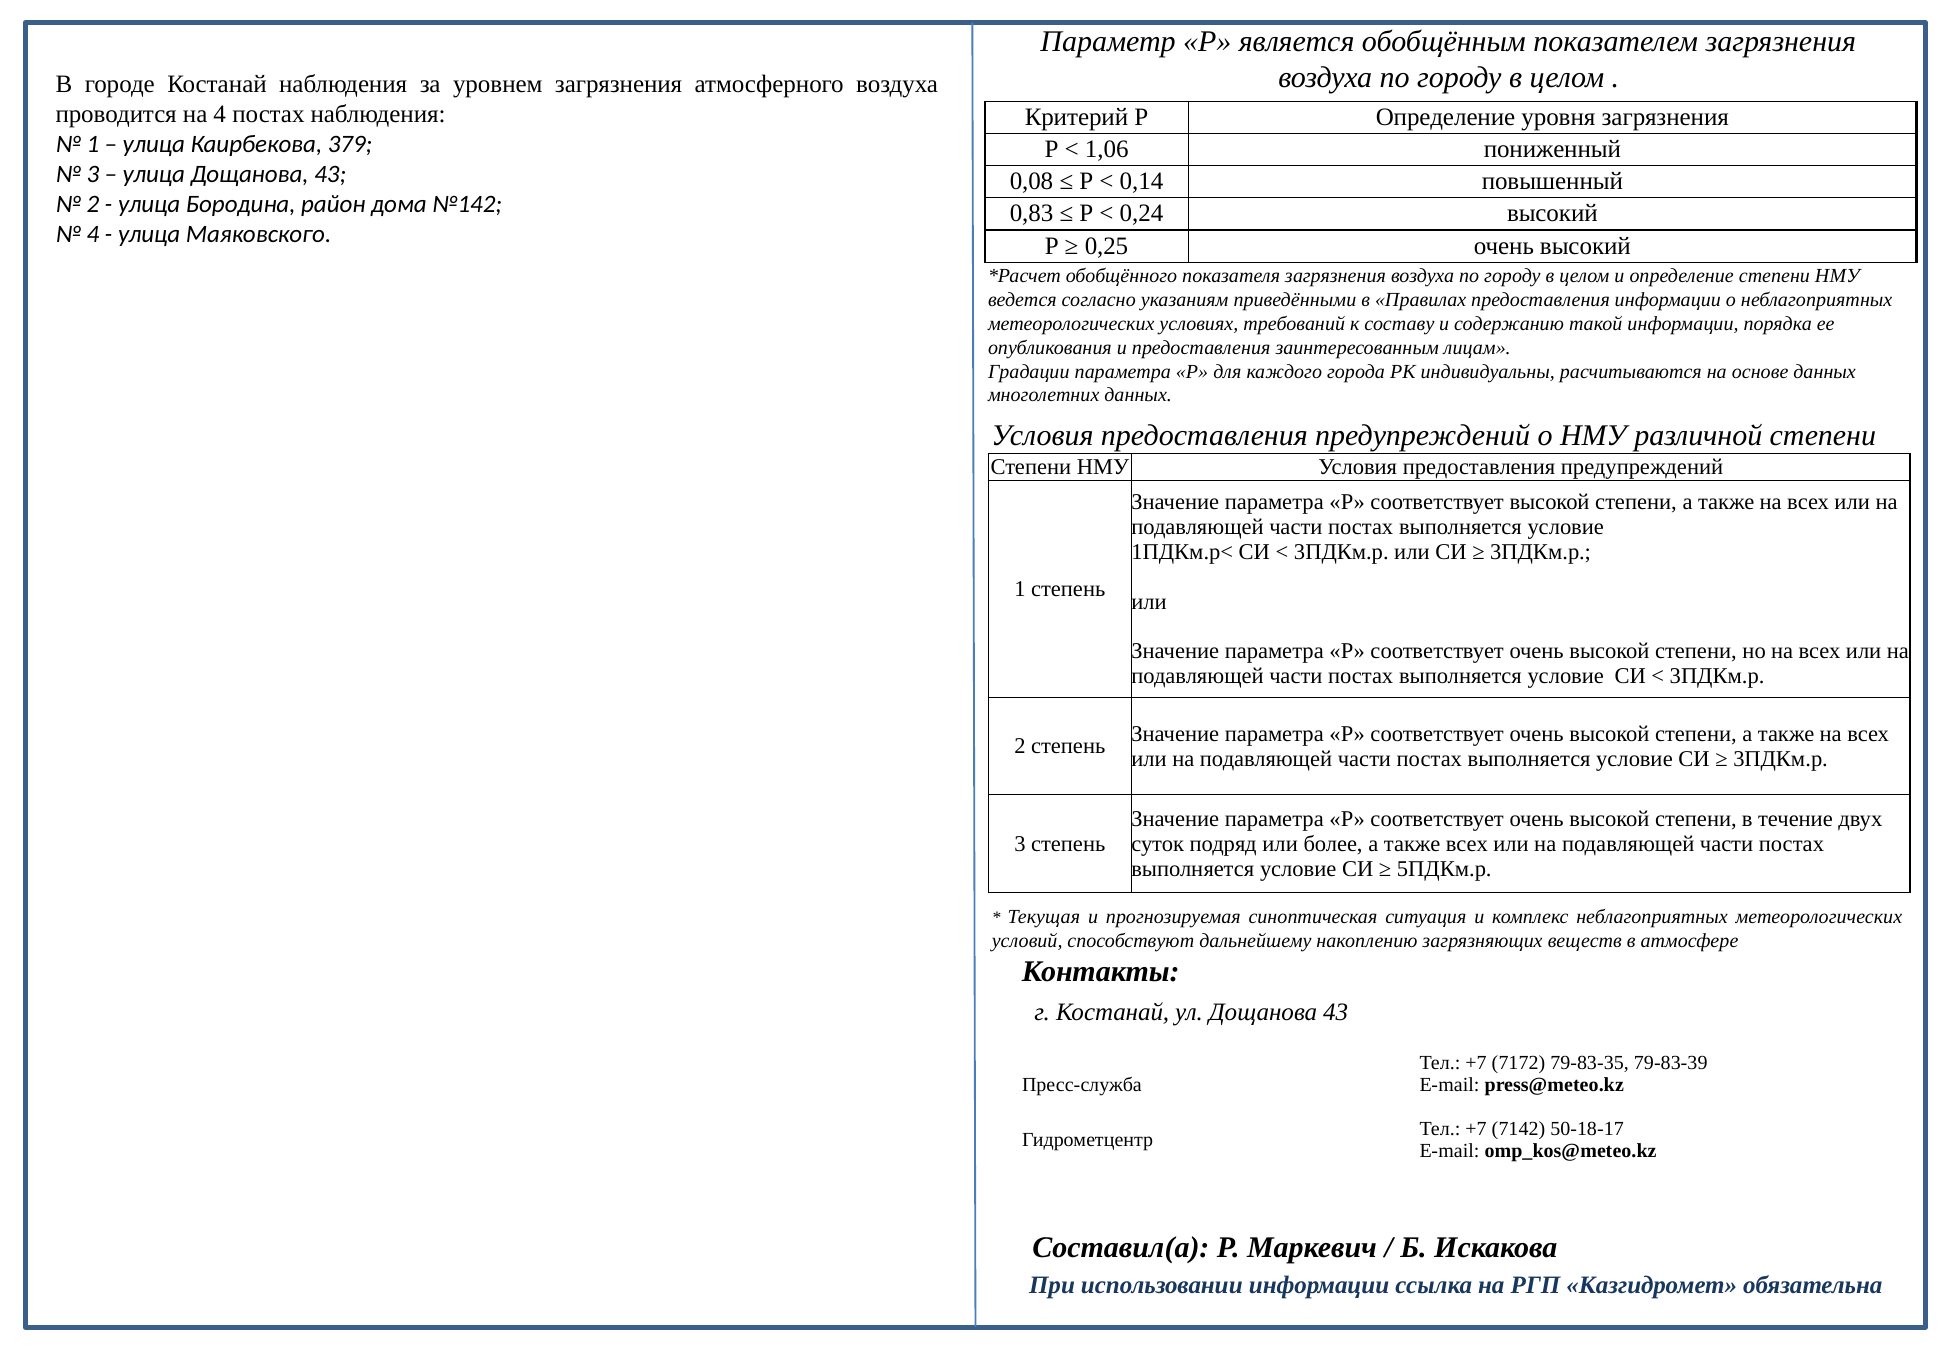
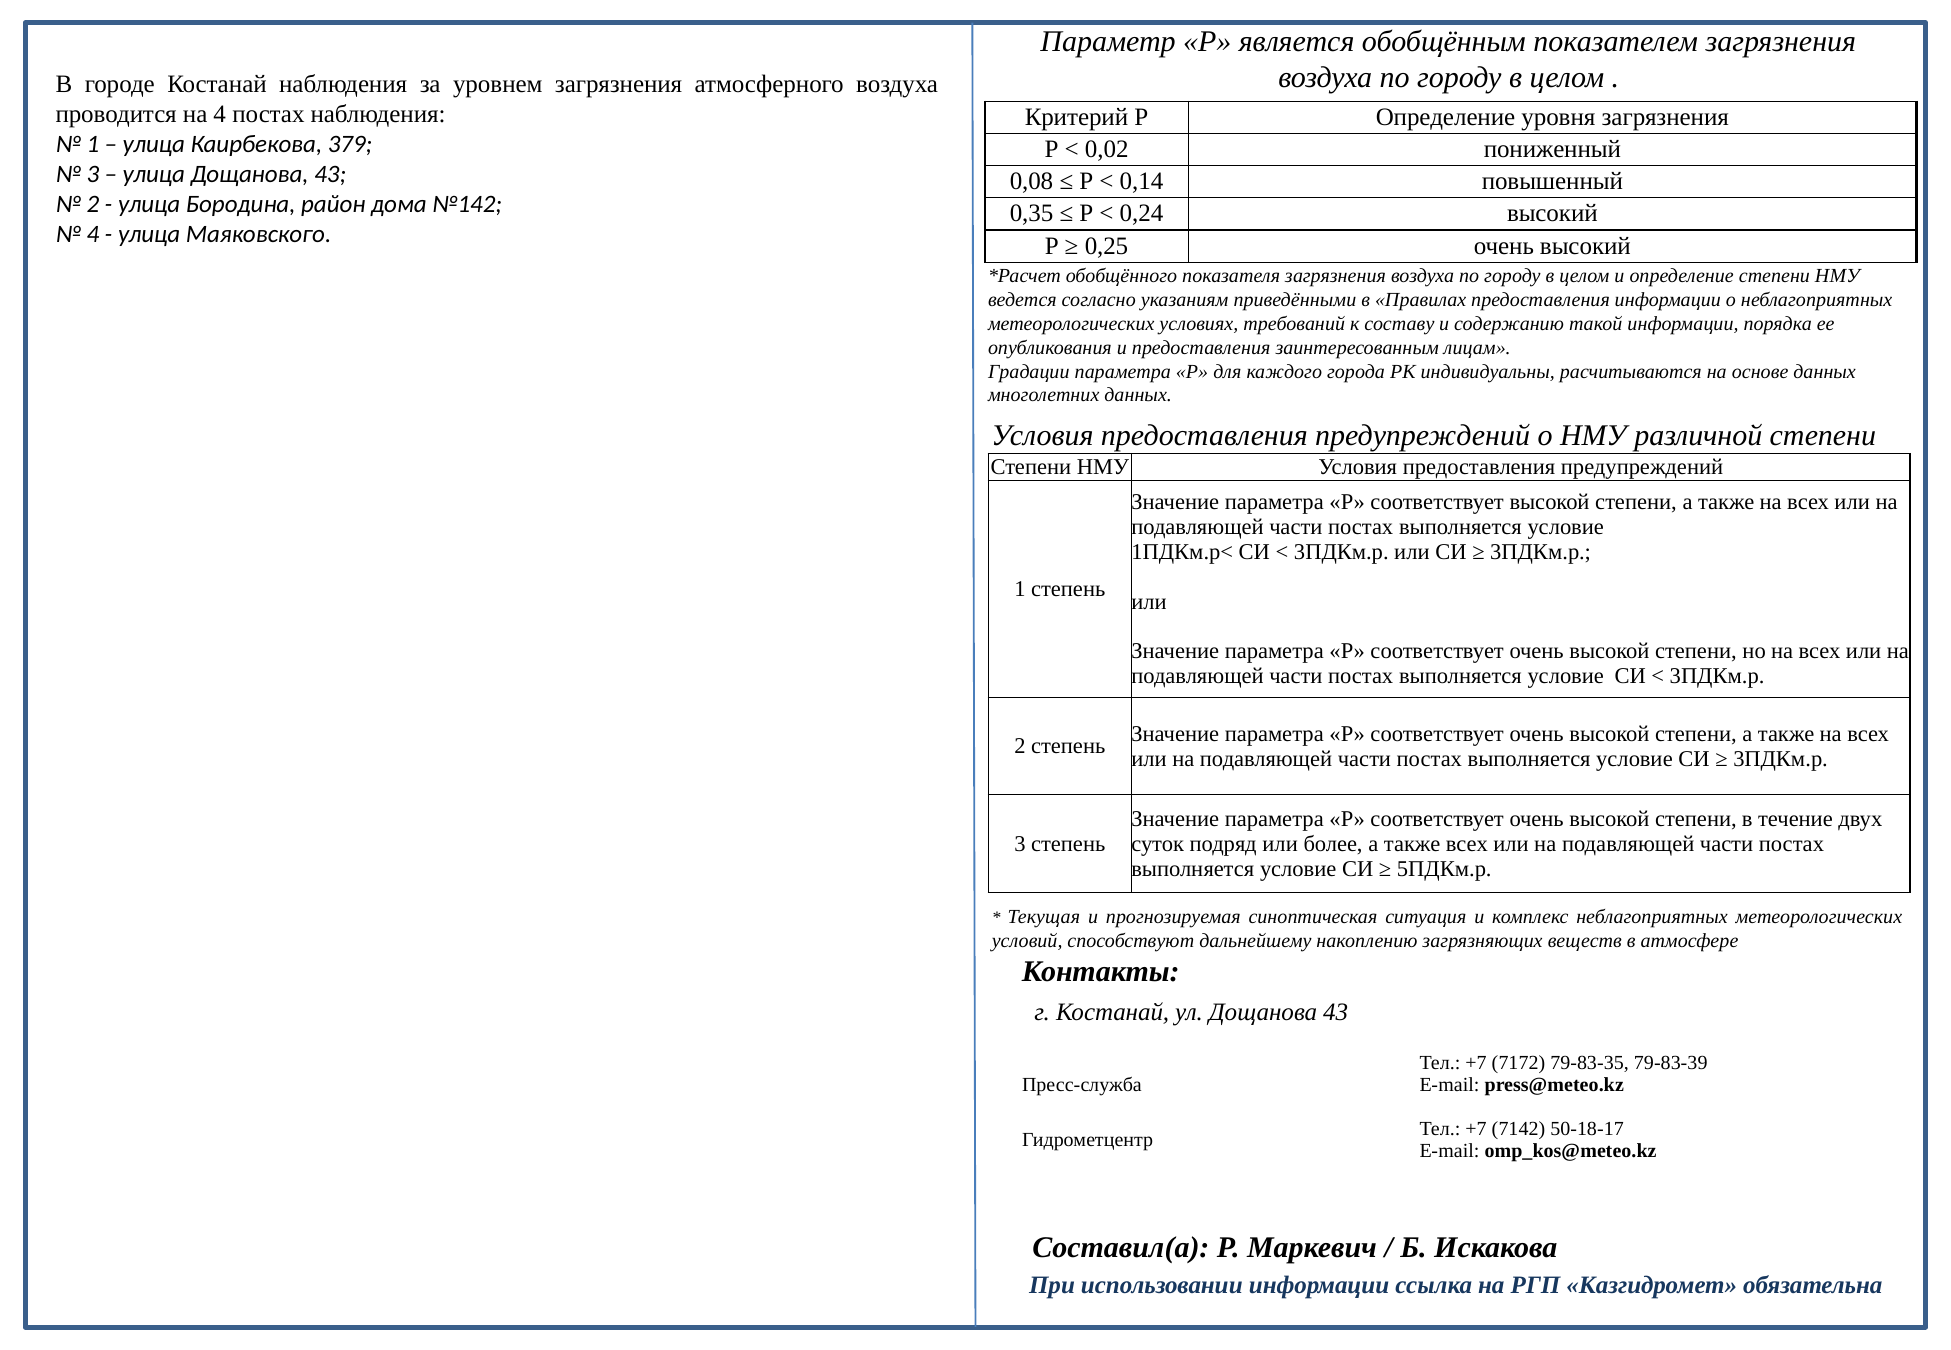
1,06: 1,06 -> 0,02
0,83: 0,83 -> 0,35
